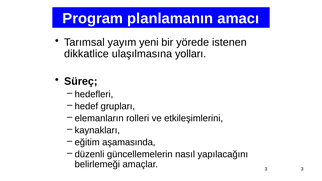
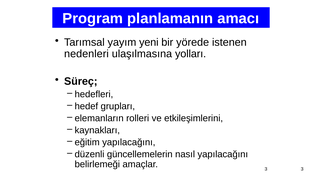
dikkatlice: dikkatlice -> nedenleri
eğitim aşamasında: aşamasında -> yapılacağını
